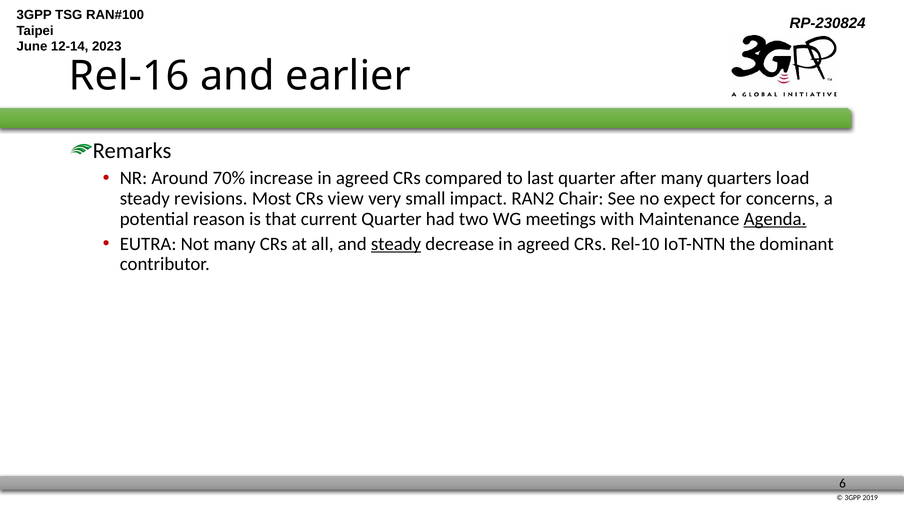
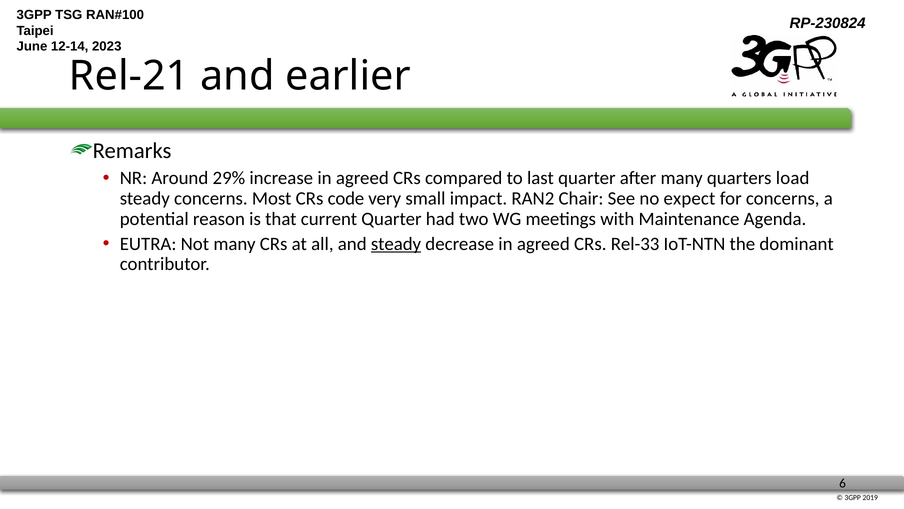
Rel-16: Rel-16 -> Rel-21
70%: 70% -> 29%
steady revisions: revisions -> concerns
view: view -> code
Agenda underline: present -> none
Rel-10: Rel-10 -> Rel-33
